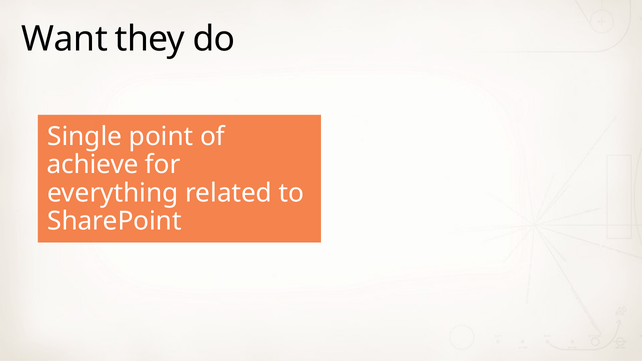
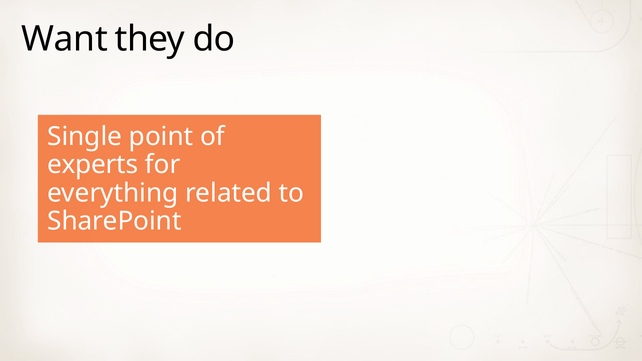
achieve: achieve -> experts
